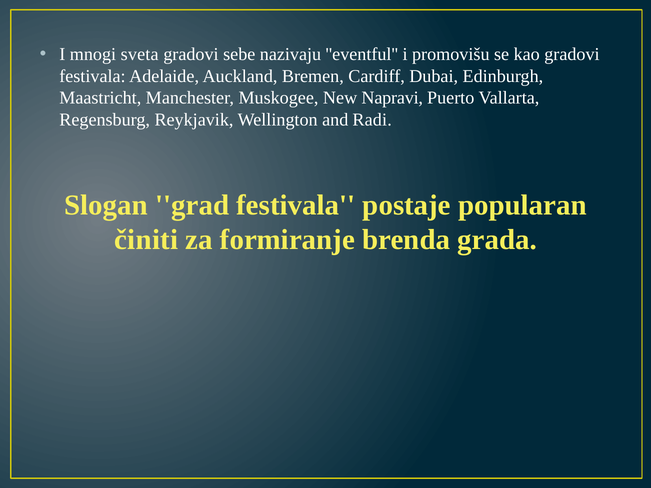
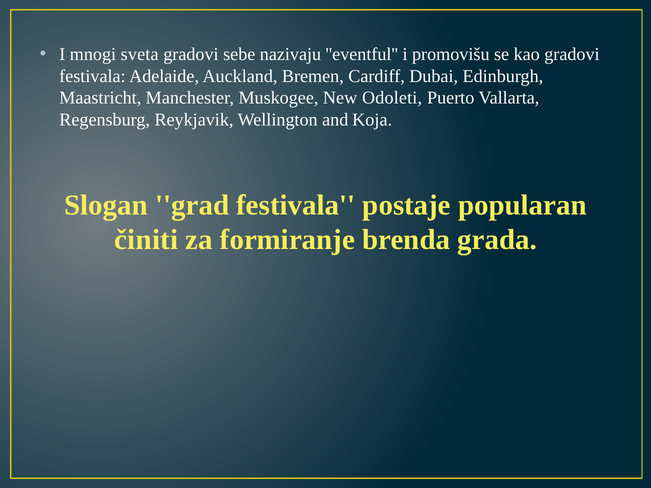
Napravi: Napravi -> Odoleti
Radi: Radi -> Koja
